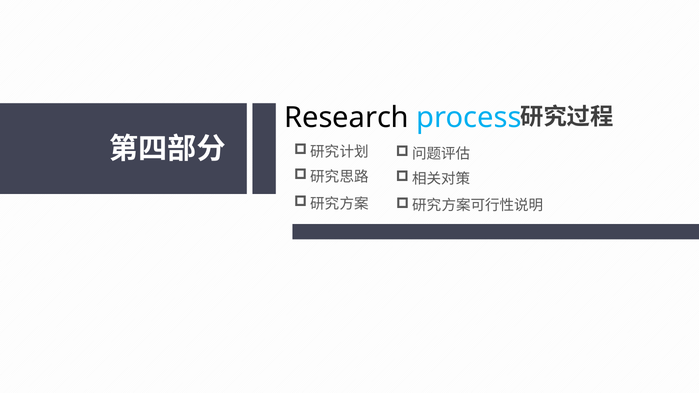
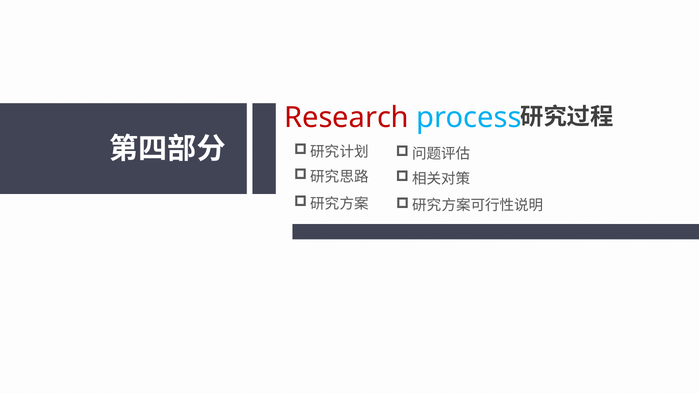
Research colour: black -> red
